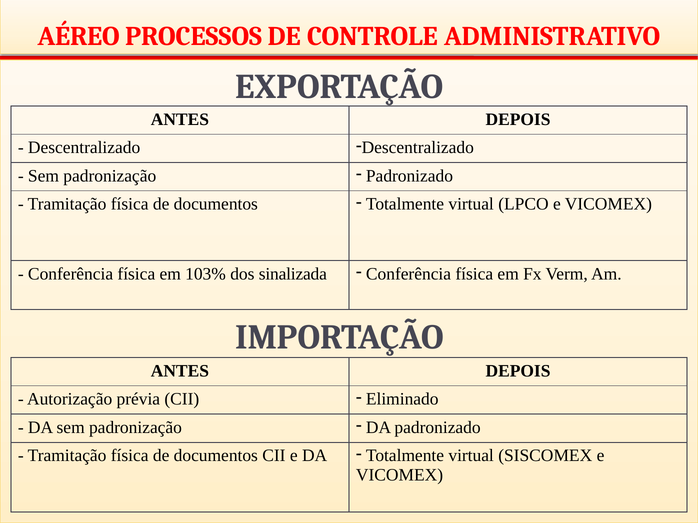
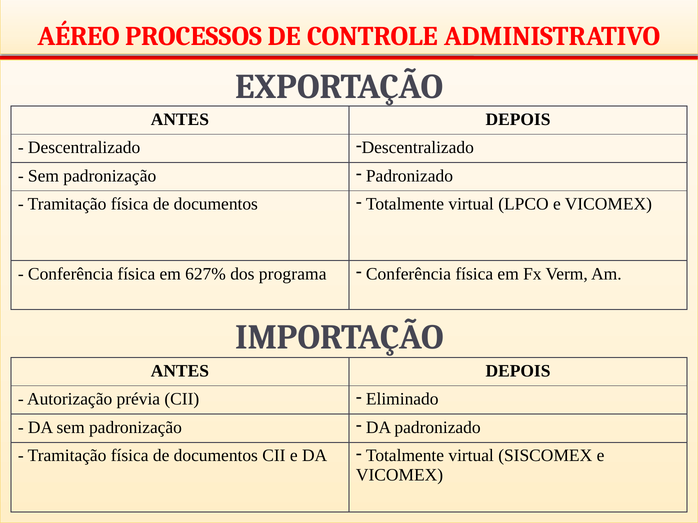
103%: 103% -> 627%
sinalizada: sinalizada -> programa
